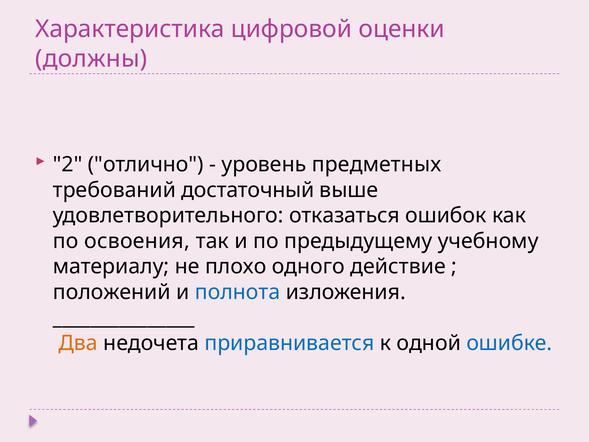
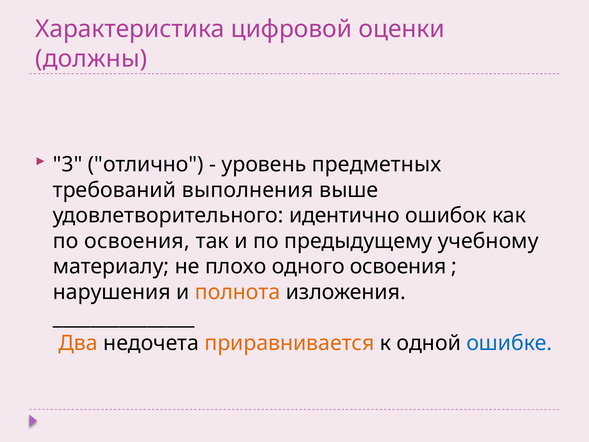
2: 2 -> 3
достаточный: достаточный -> выполнения
отказаться: отказаться -> идентично
одного действие: действие -> освоения
положений: положений -> нарушения
полнота colour: blue -> orange
приравнивается colour: blue -> orange
